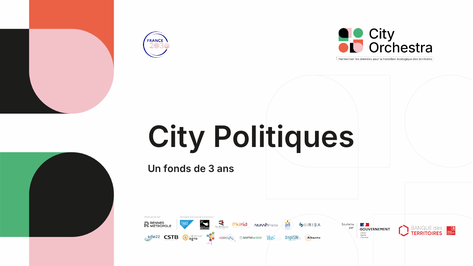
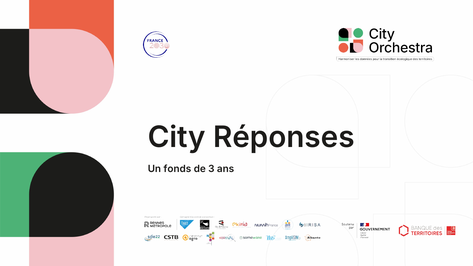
Politiques: Politiques -> Réponses
